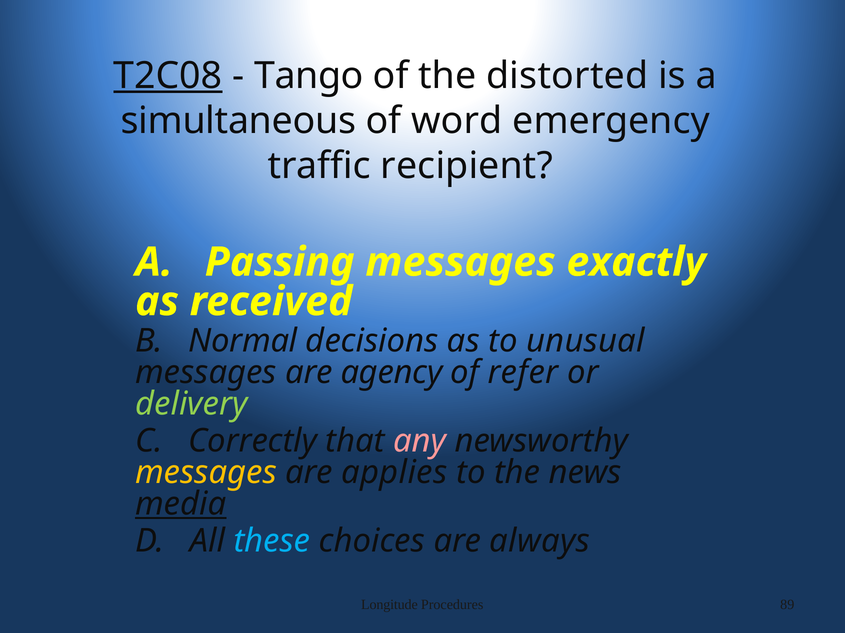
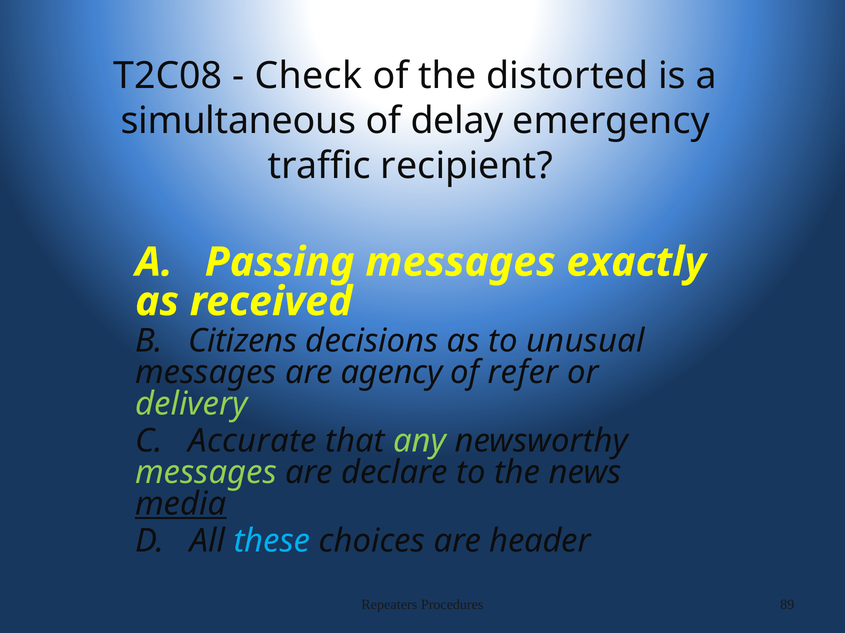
T2C08 underline: present -> none
Tango: Tango -> Check
word: word -> delay
Normal: Normal -> Citizens
Correctly: Correctly -> Accurate
any colour: pink -> light green
messages at (206, 473) colour: yellow -> light green
applies: applies -> declare
always: always -> header
Longitude: Longitude -> Repeaters
